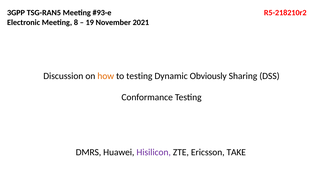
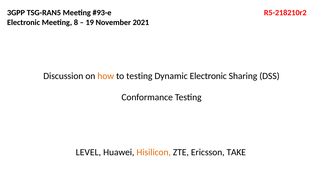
Dynamic Obviously: Obviously -> Electronic
DMRS: DMRS -> LEVEL
Hisilicon colour: purple -> orange
